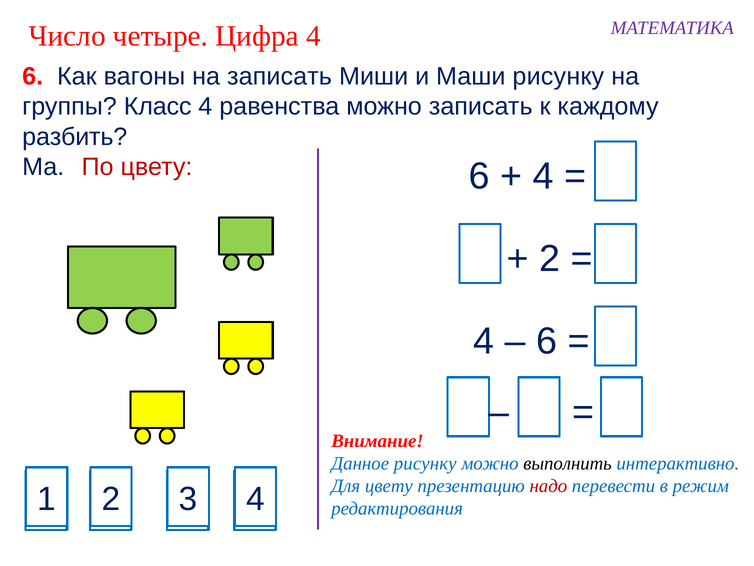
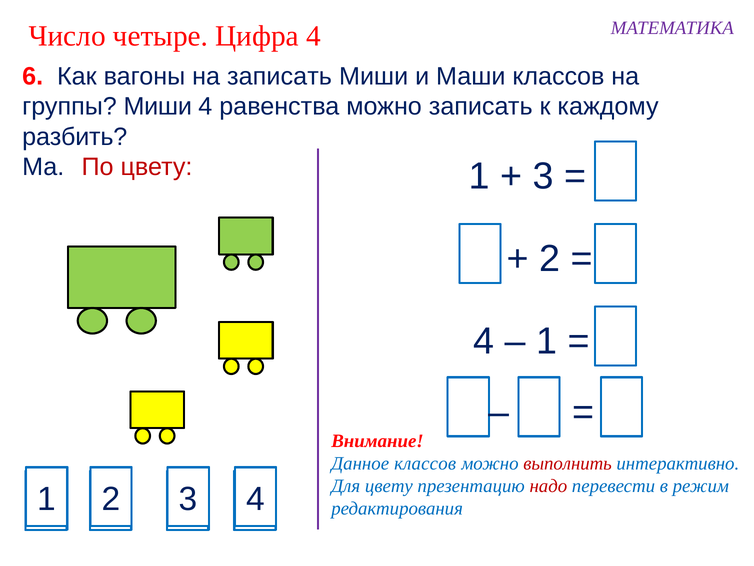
Маши рисунку: рисунку -> классов
группы Класс: Класс -> Миши
цвету 6: 6 -> 1
4 at (543, 176): 4 -> 3
6 at (547, 341): 6 -> 1
Данное рисунку: рисунку -> классов
выполнить colour: black -> red
